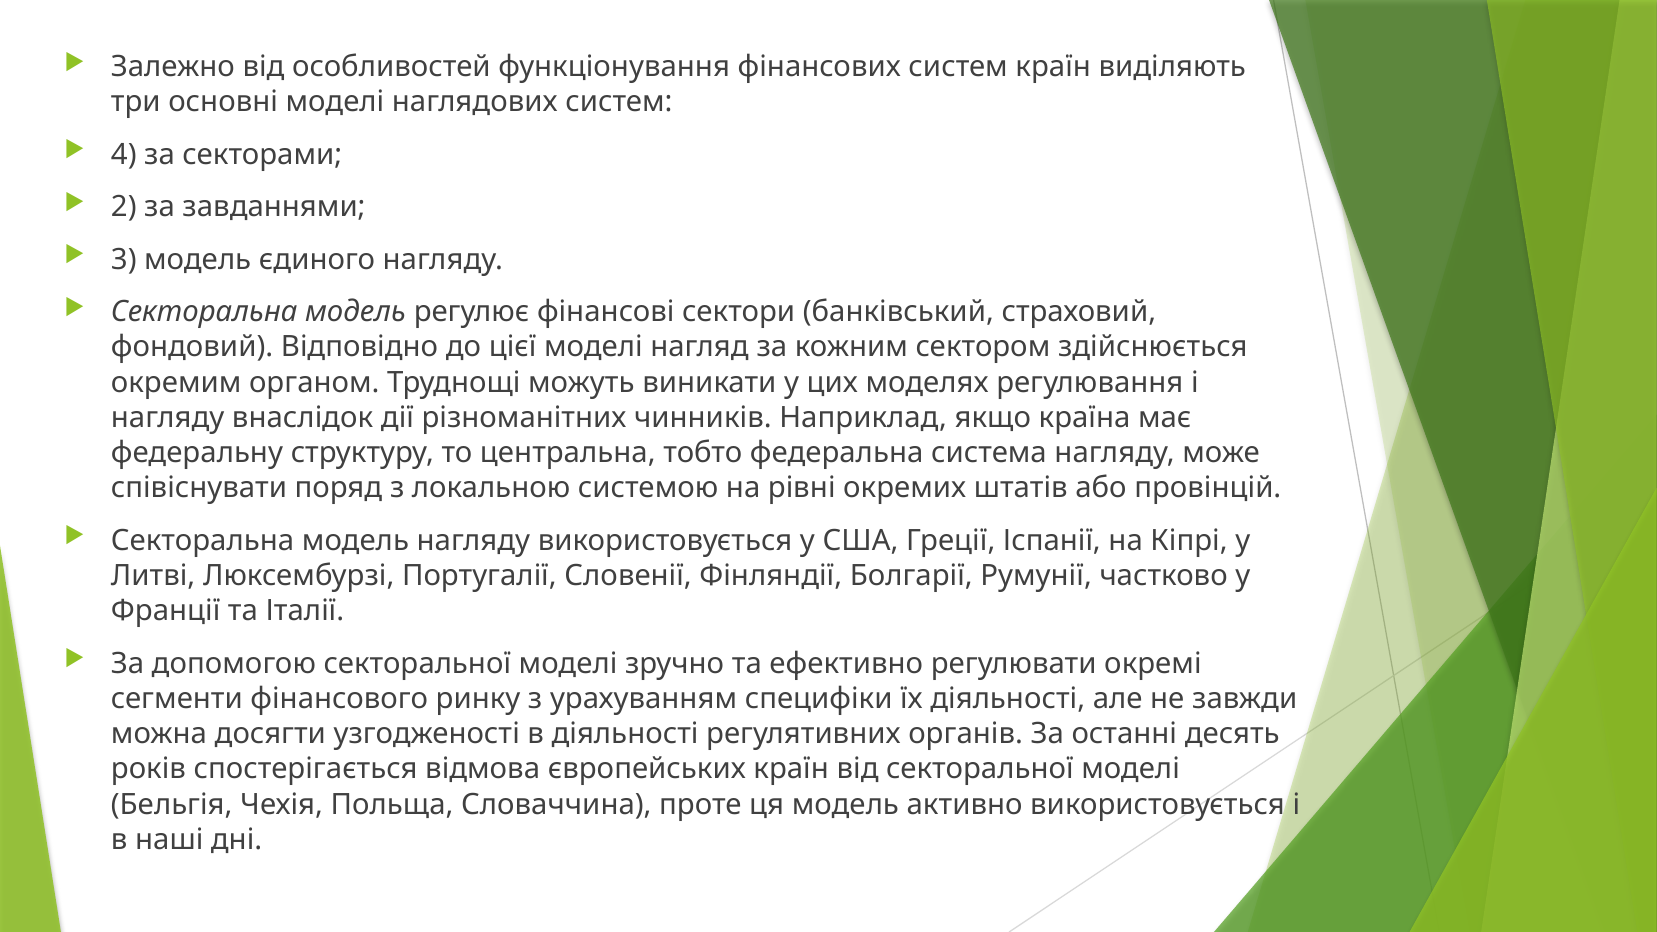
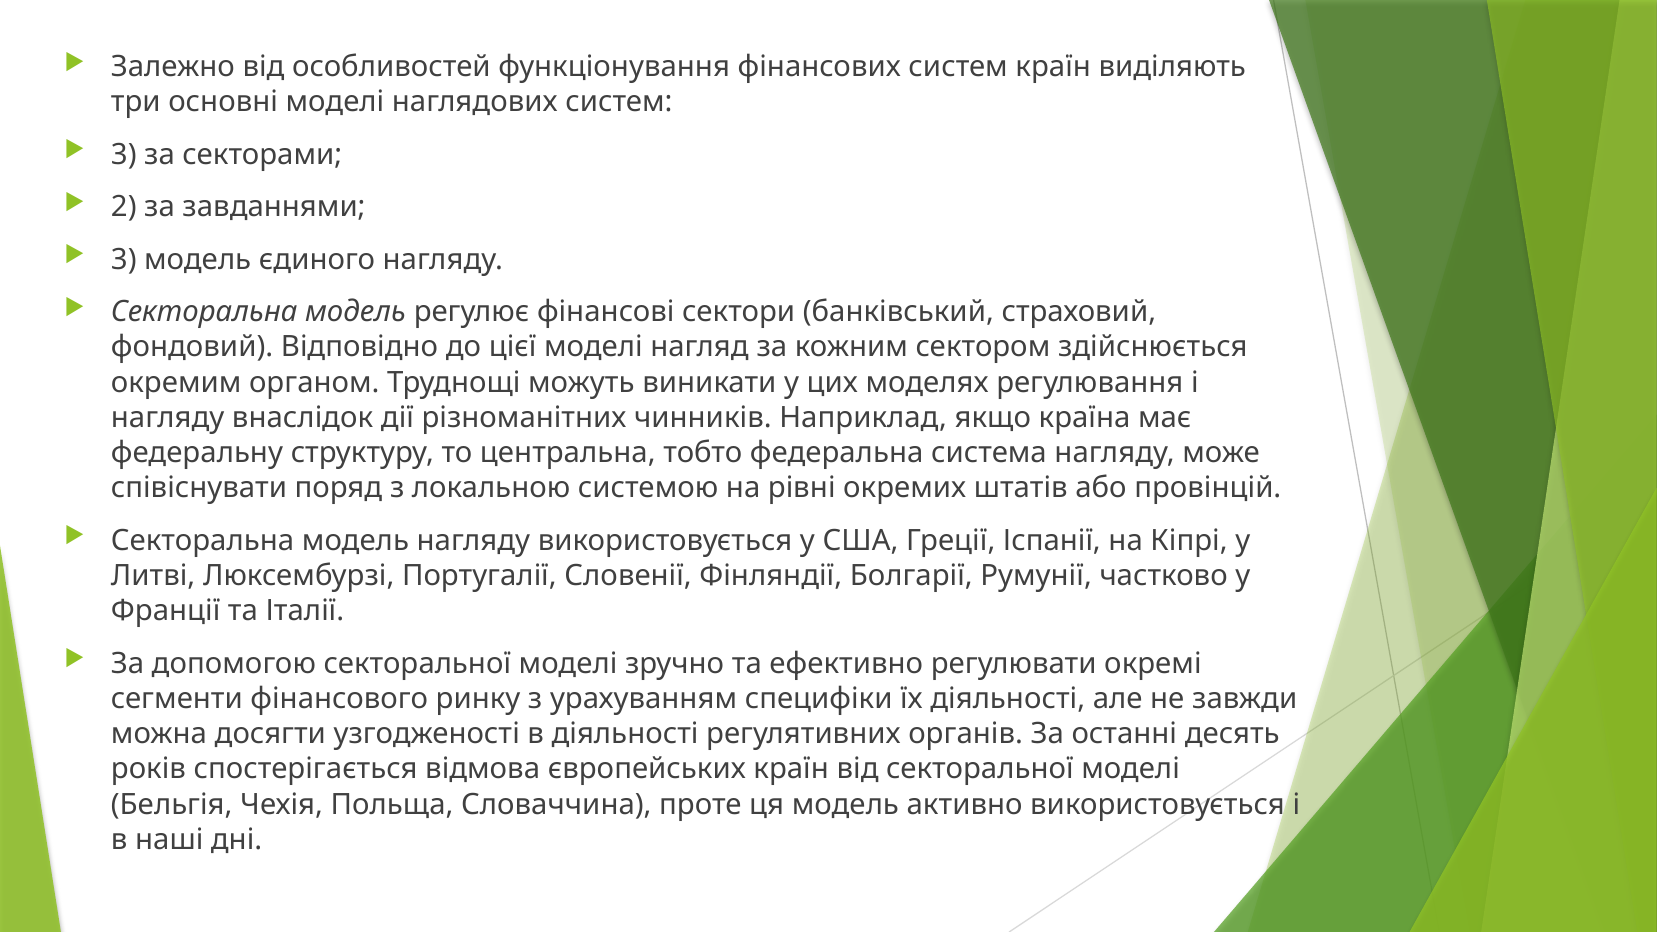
4 at (124, 154): 4 -> 3
